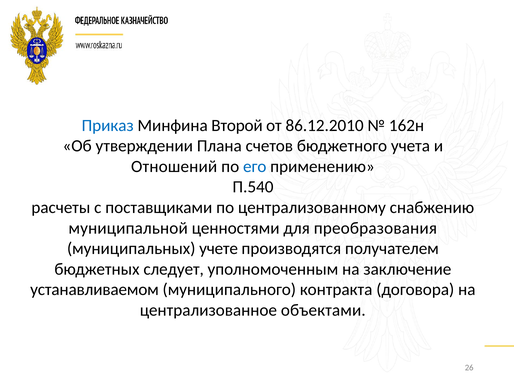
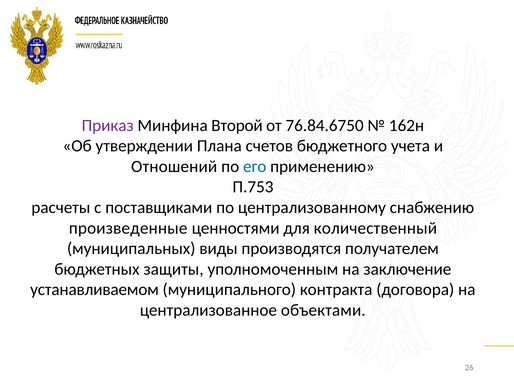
Приказ colour: blue -> purple
86.12.2010: 86.12.2010 -> 76.84.6750
П.540: П.540 -> П.753
муниципальной: муниципальной -> произведенные
преобразования: преобразования -> количественный
учете: учете -> виды
следует: следует -> защиты
